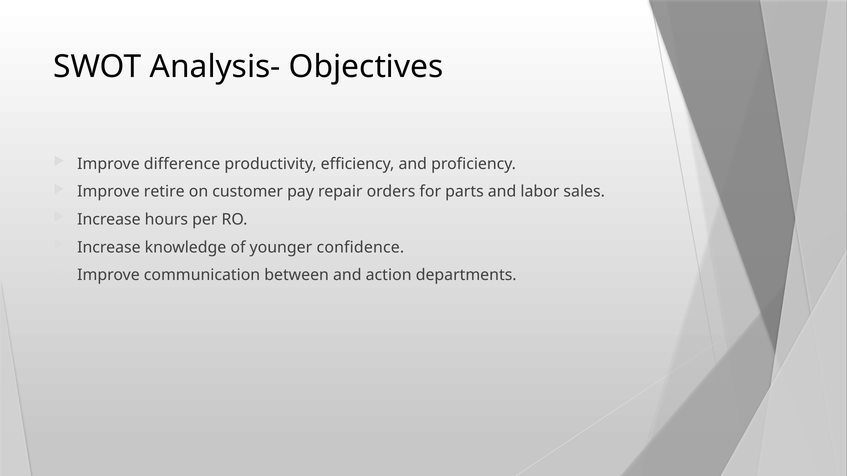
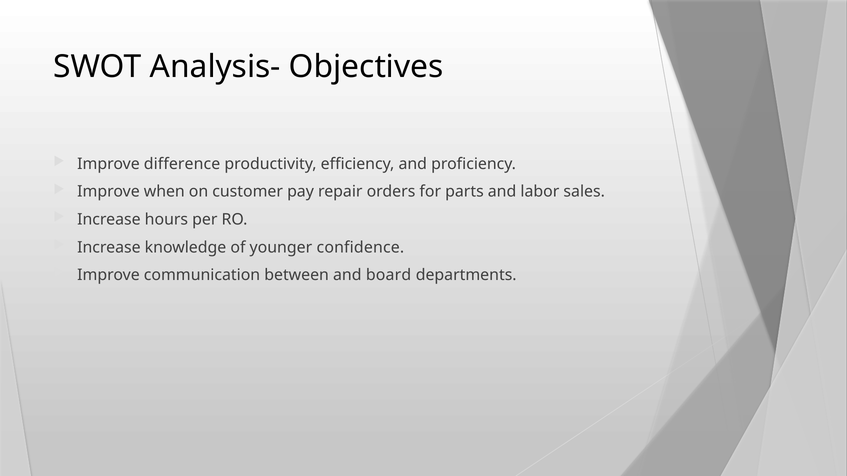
retire: retire -> when
action: action -> board
